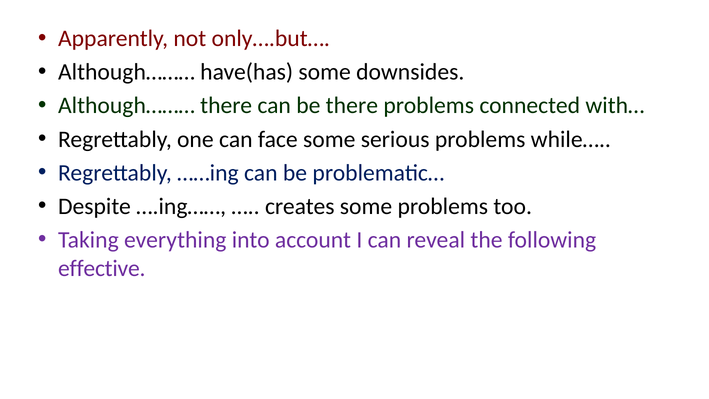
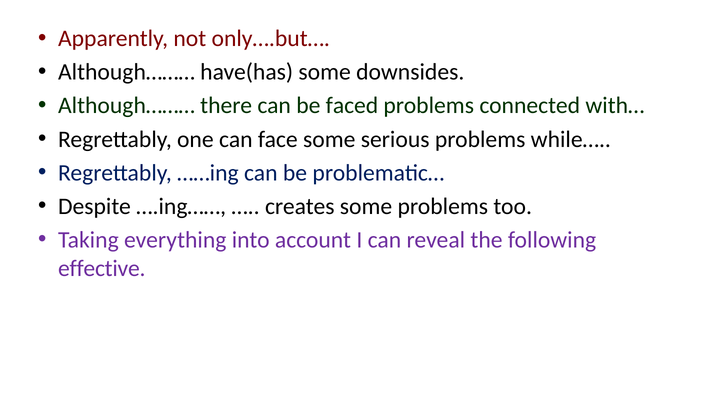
be there: there -> faced
